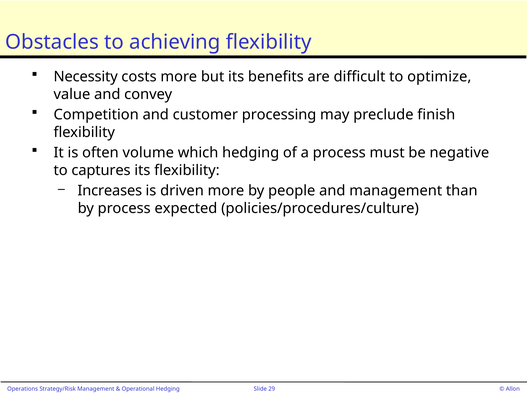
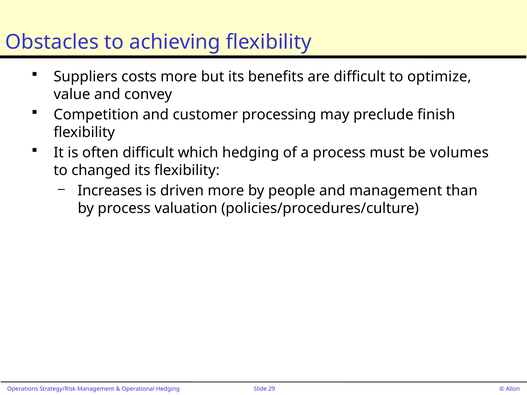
Necessity: Necessity -> Suppliers
often volume: volume -> difficult
negative: negative -> volumes
captures: captures -> changed
expected: expected -> valuation
